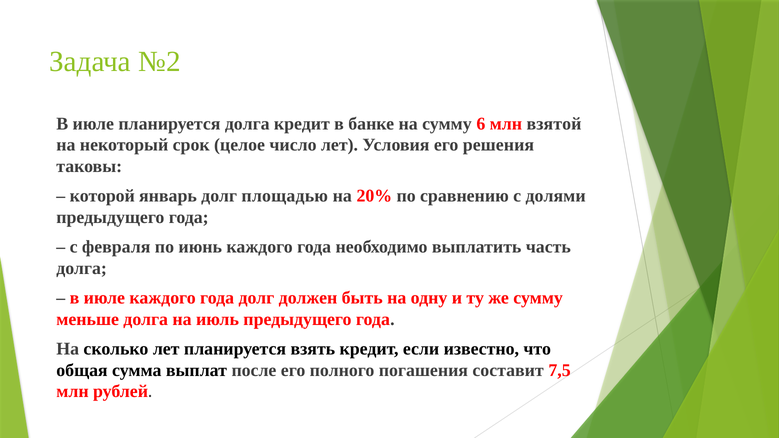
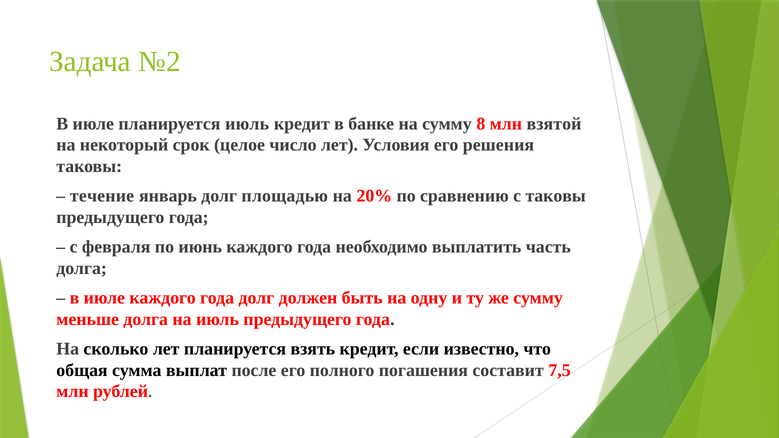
планируется долга: долга -> июль
6: 6 -> 8
которой: которой -> течение
с долями: долями -> таковы
